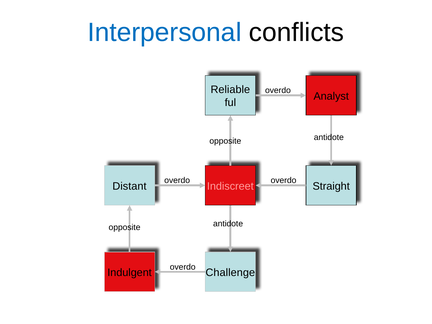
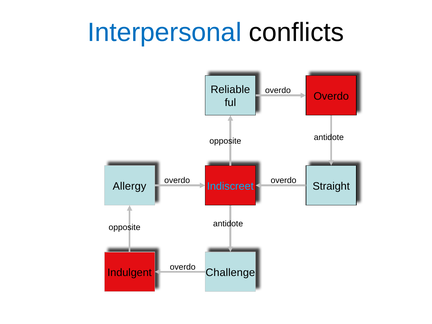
Analyst at (331, 96): Analyst -> Overdo
Distant: Distant -> Allergy
Indiscreet colour: pink -> light blue
